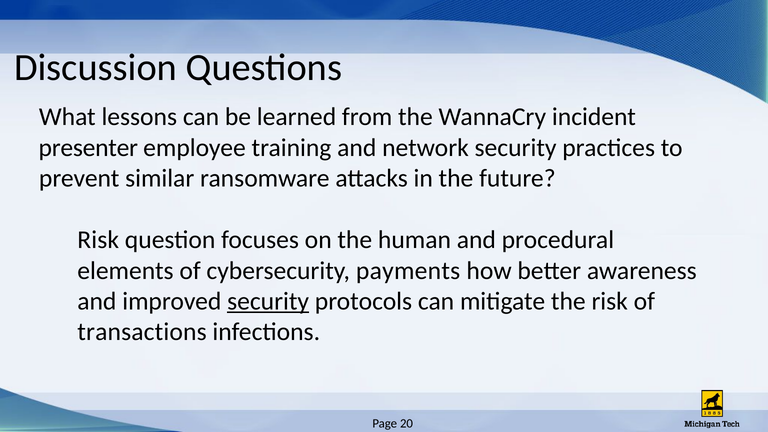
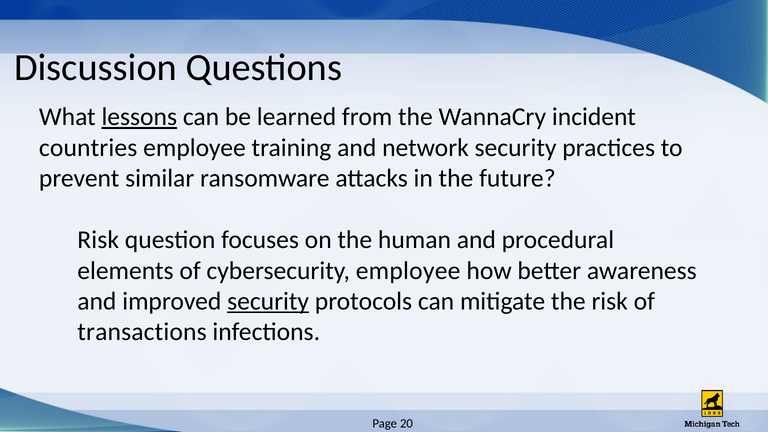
lessons underline: none -> present
presenter: presenter -> countries
cybersecurity payments: payments -> employee
